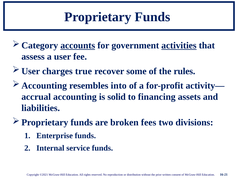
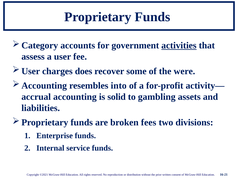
accounts underline: present -> none
true: true -> does
rules: rules -> were
financing: financing -> gambling
